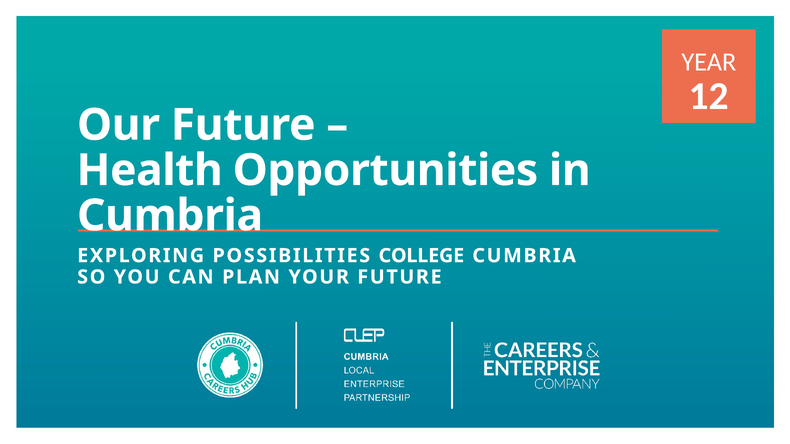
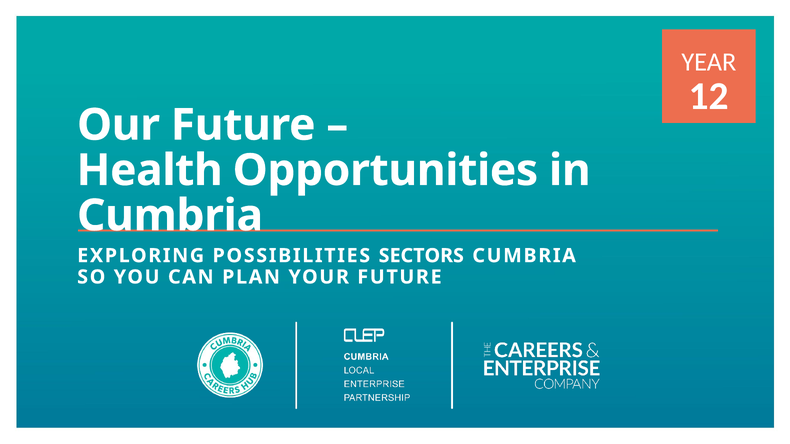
COLLEGE: COLLEGE -> SECTORS
